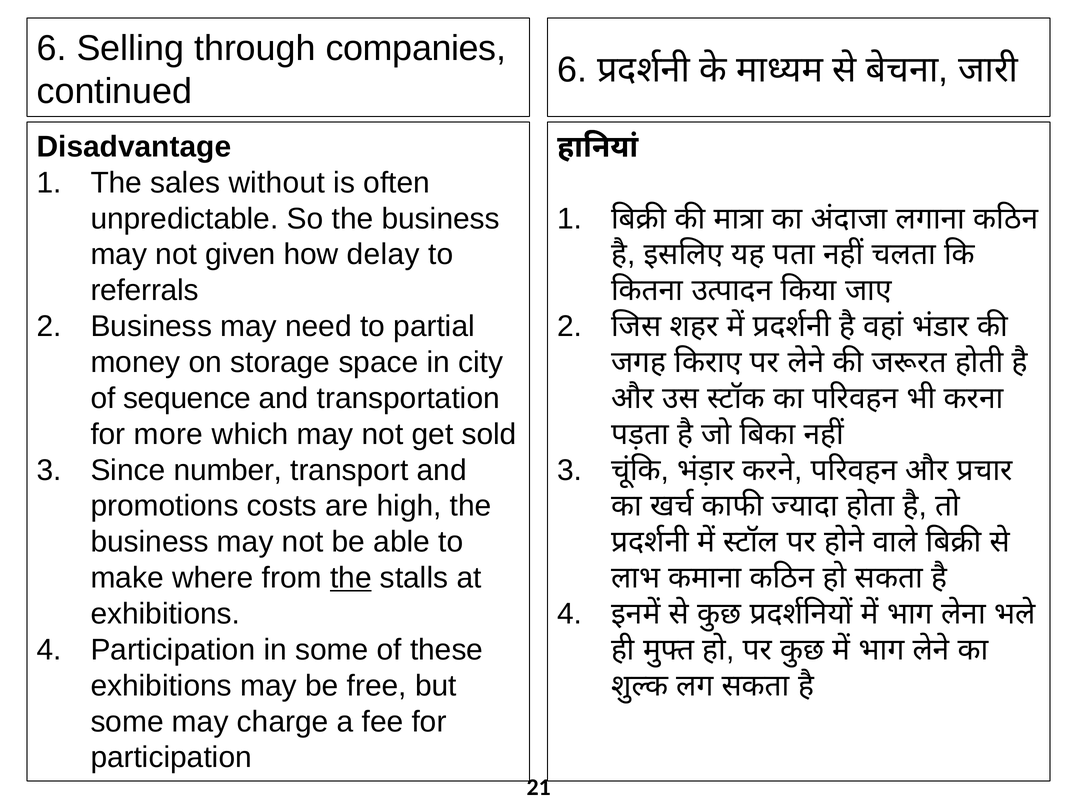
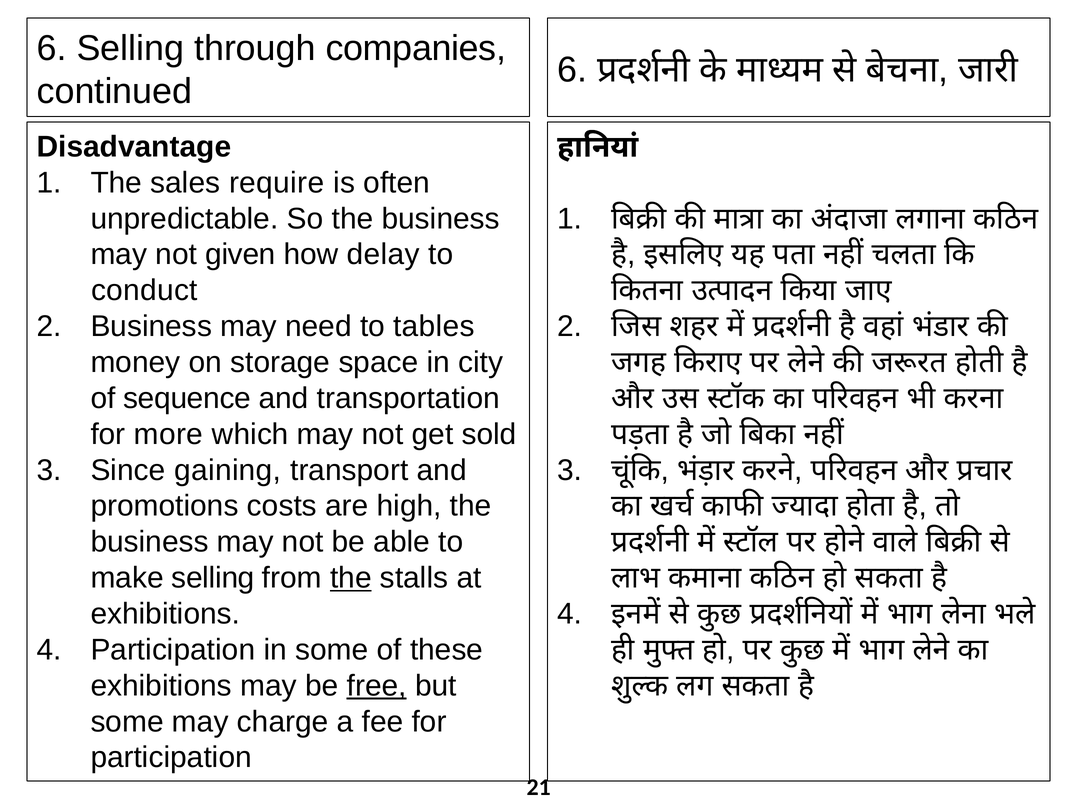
without: without -> require
referrals: referrals -> conduct
partial: partial -> tables
number: number -> gaining
make where: where -> selling
free underline: none -> present
